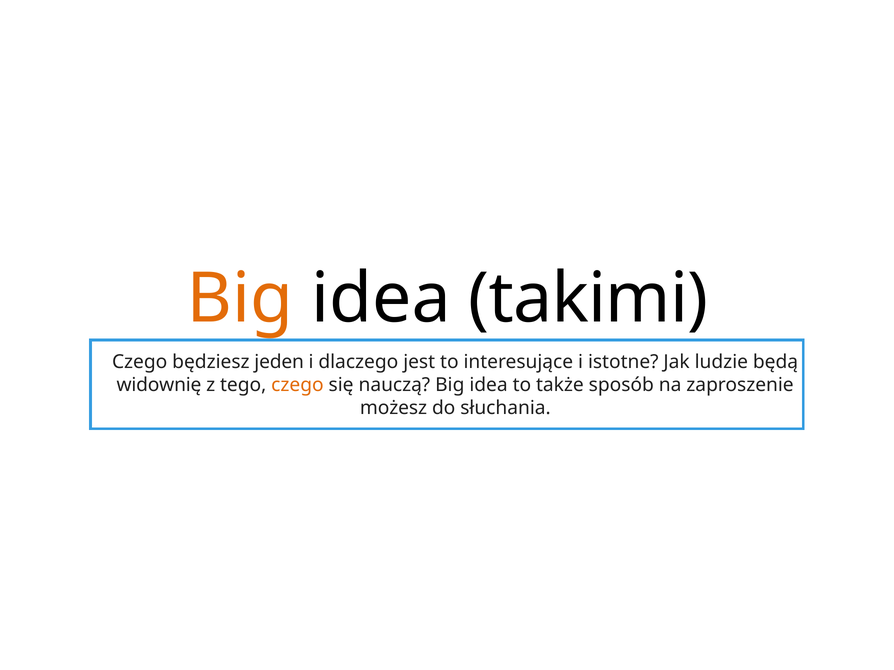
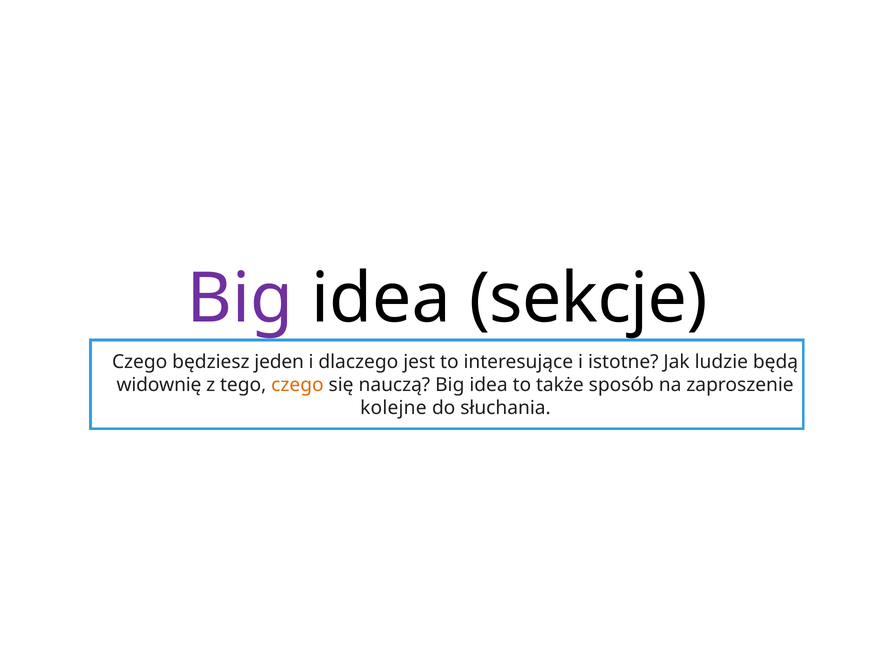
Big at (240, 299) colour: orange -> purple
takimi: takimi -> sekcje
możesz: możesz -> kolejne
